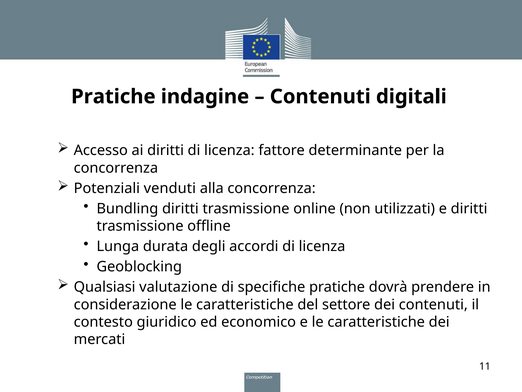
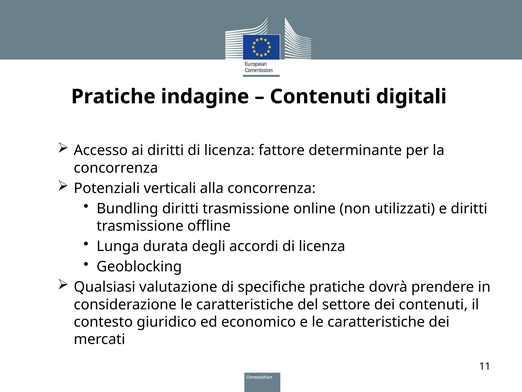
venduti: venduti -> verticali
